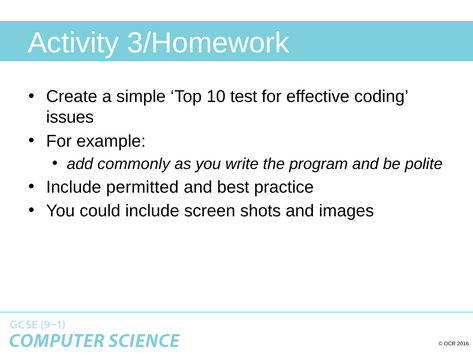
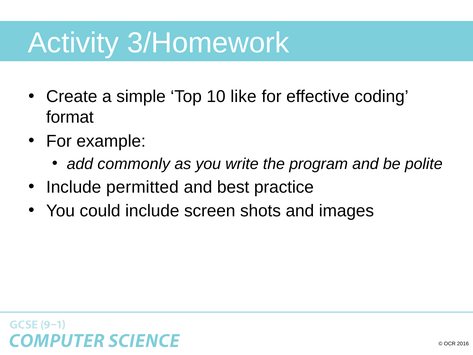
test: test -> like
issues: issues -> format
